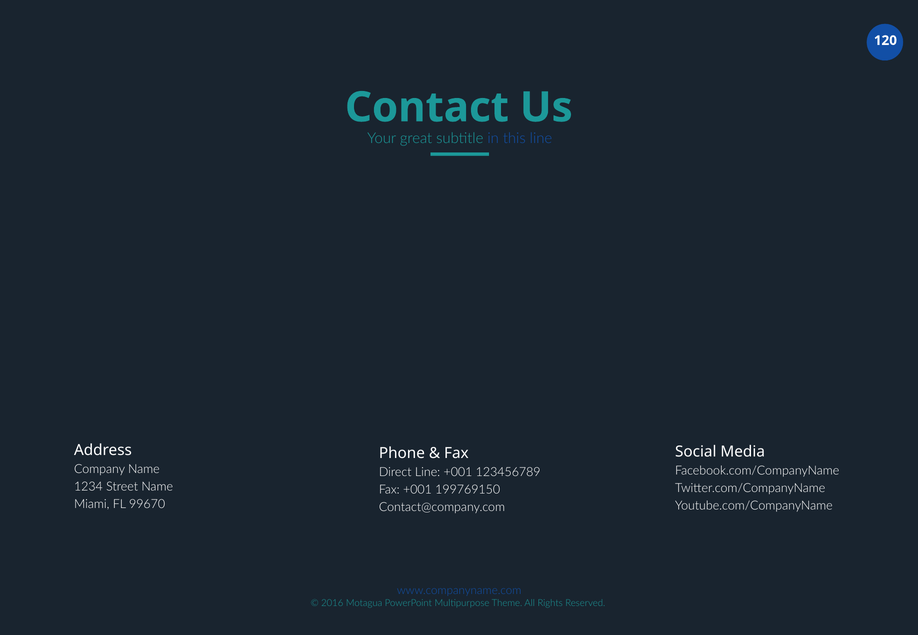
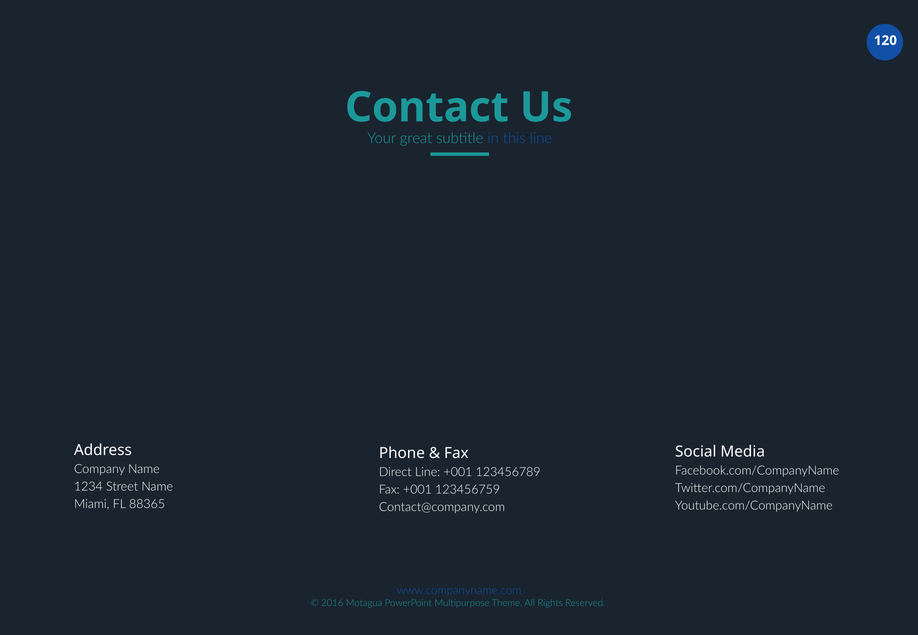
199769150: 199769150 -> 123456759
99670: 99670 -> 88365
